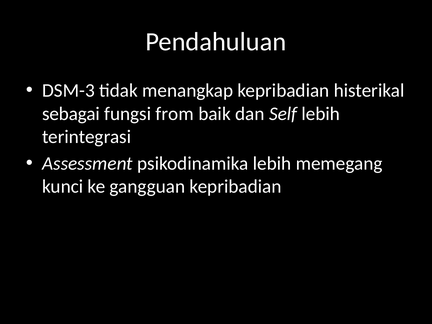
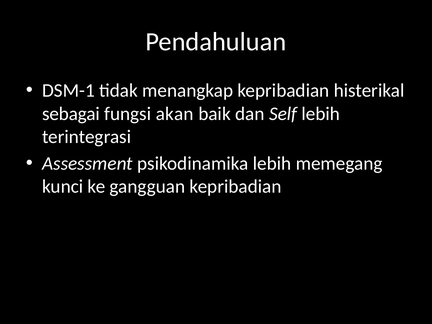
DSM-3: DSM-3 -> DSM-1
from: from -> akan
